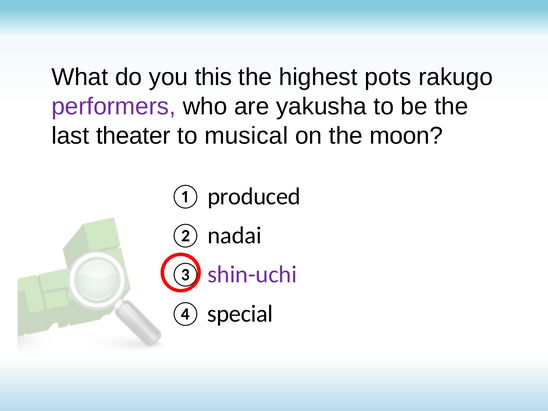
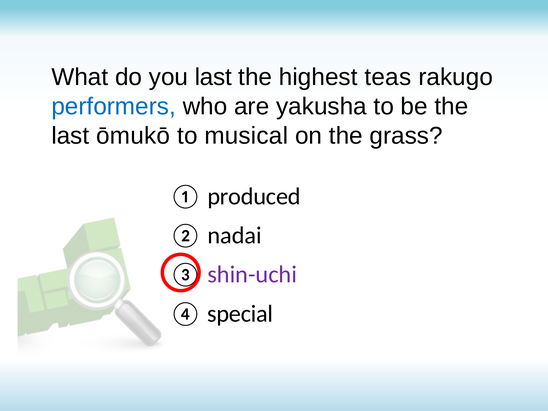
you this: this -> last
pots: pots -> teas
performers colour: purple -> blue
theater: theater -> ōmukō
moon: moon -> grass
